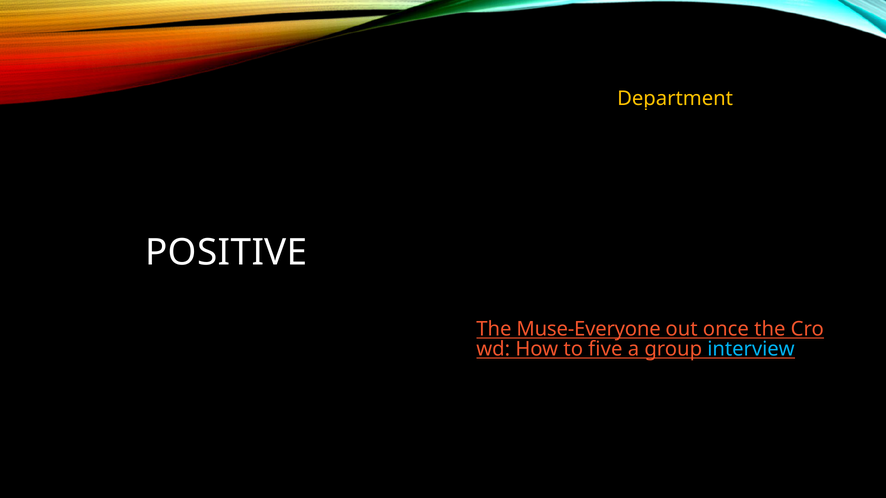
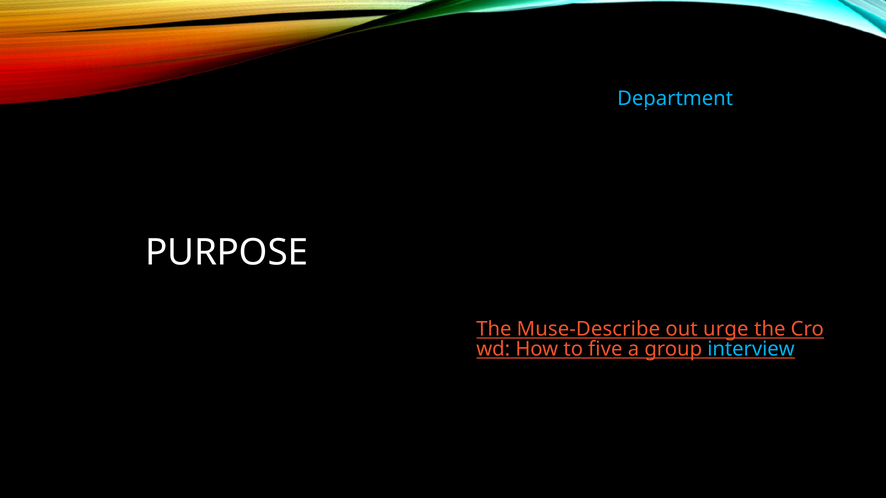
Department colour: yellow -> light blue
POSITIVE: POSITIVE -> PURPOSE
Muse-Everyone: Muse-Everyone -> Muse-Describe
once: once -> urge
